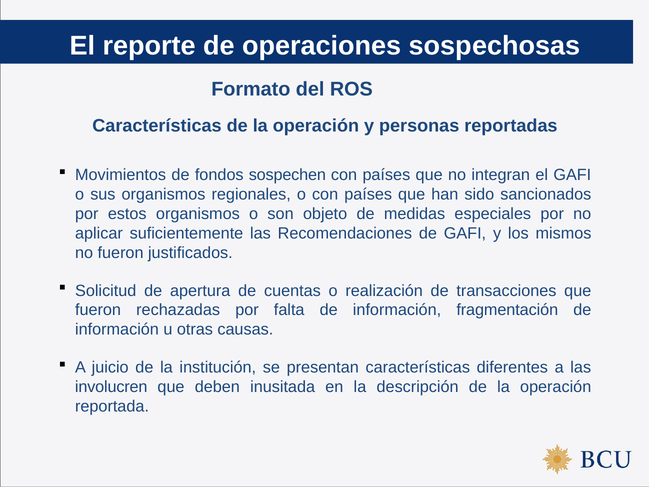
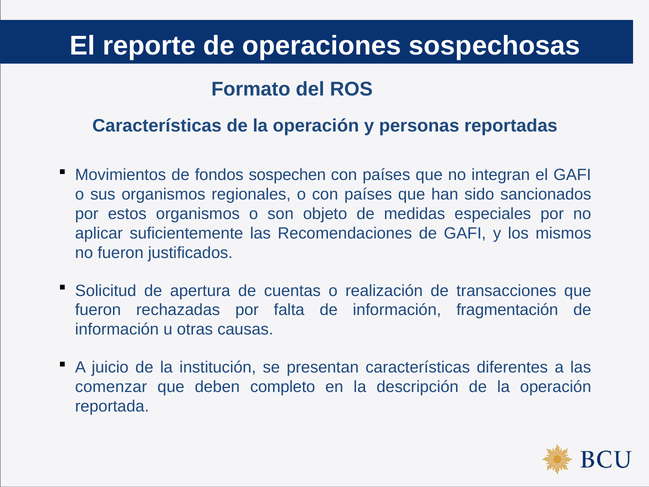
involucren: involucren -> comenzar
inusitada: inusitada -> completo
